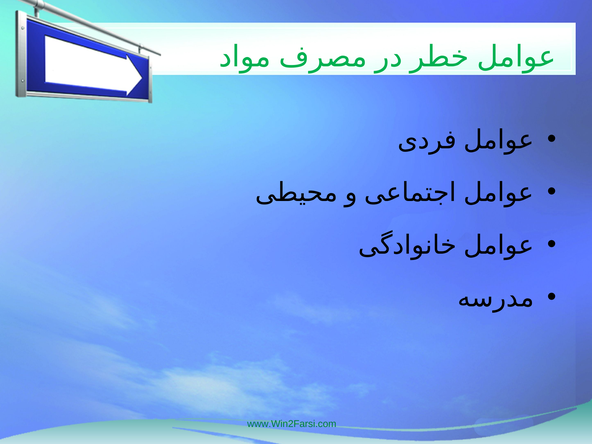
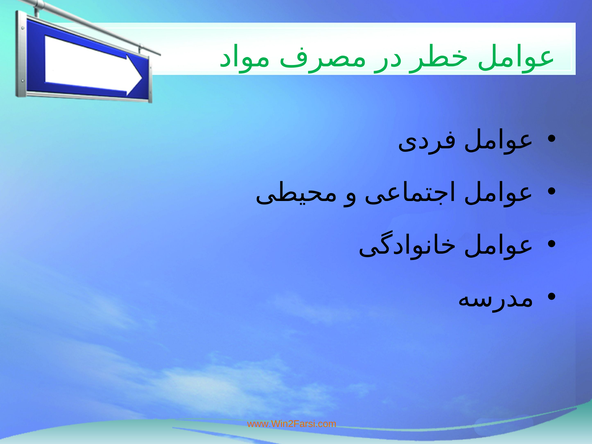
www.Win2Farsi.com colour: green -> orange
